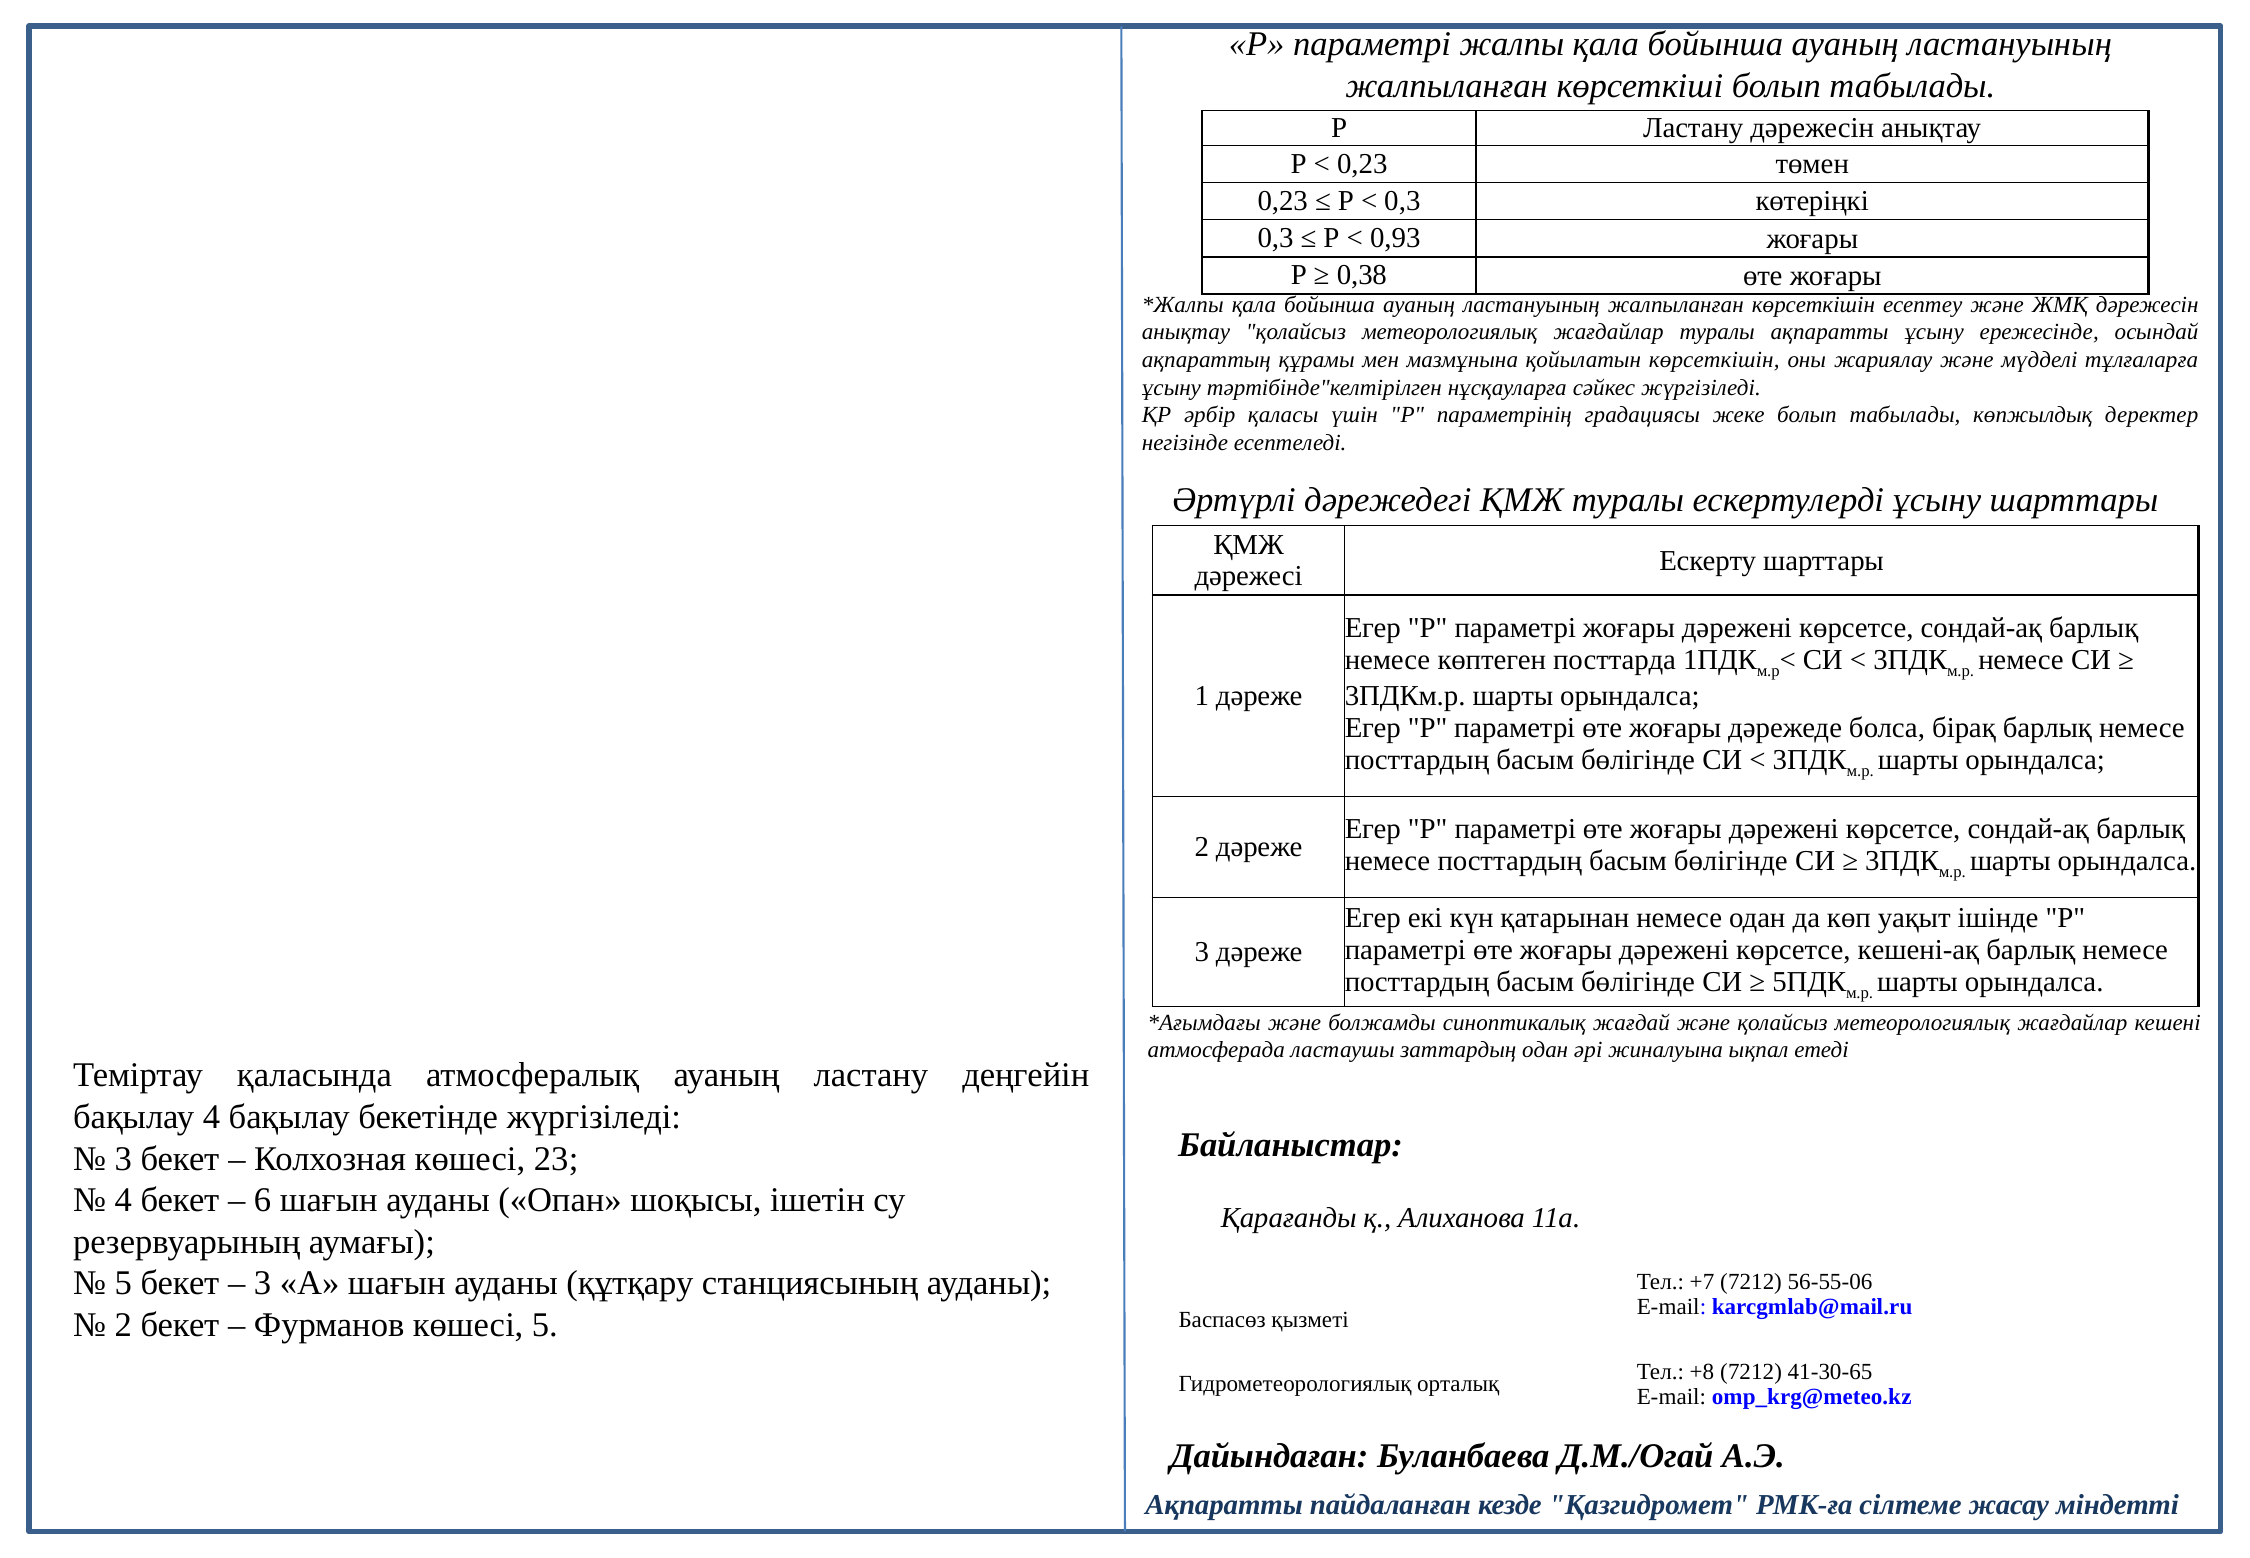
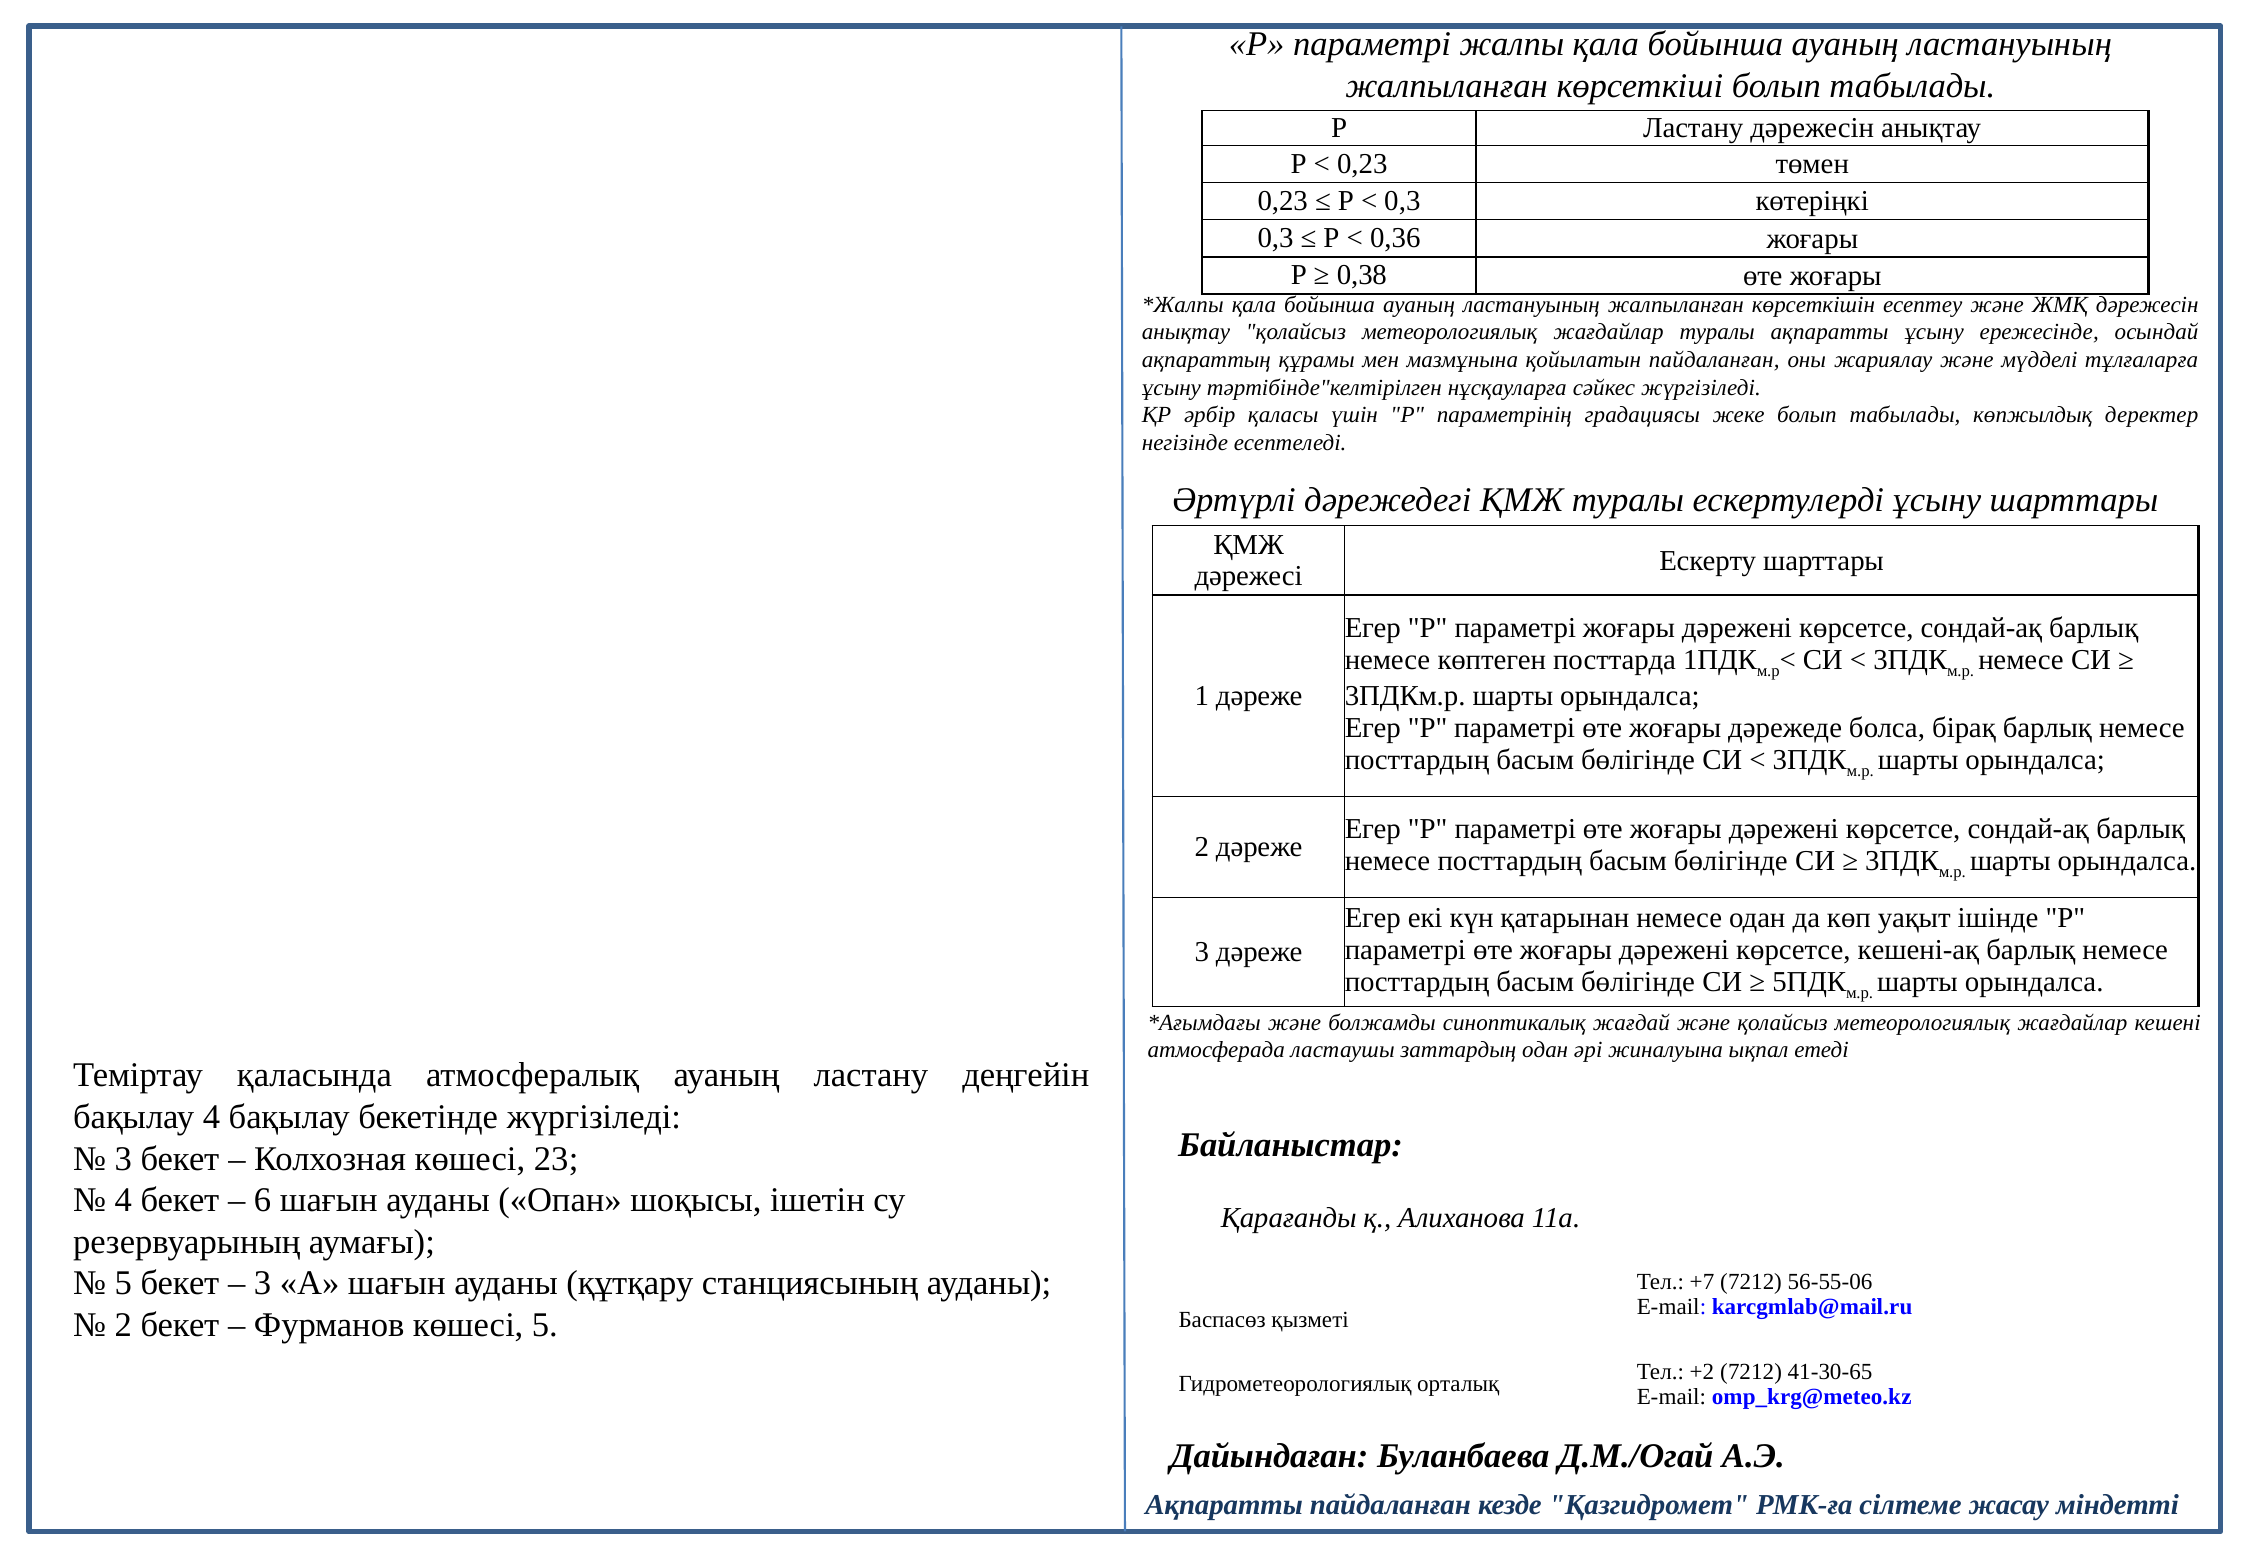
0,93: 0,93 -> 0,36
қойылатын көрсеткішін: көрсеткішін -> пайдаланған
+8: +8 -> +2
